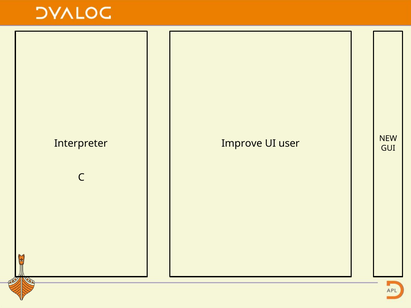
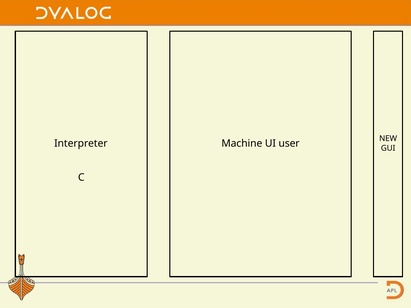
Improve: Improve -> Machine
